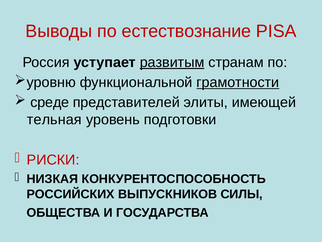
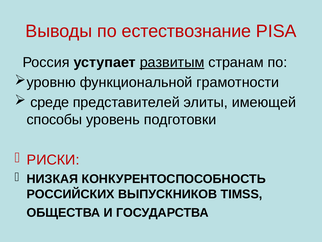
грамотности underline: present -> none
тельная: тельная -> способы
СИЛЫ: СИЛЫ -> TIMSS
